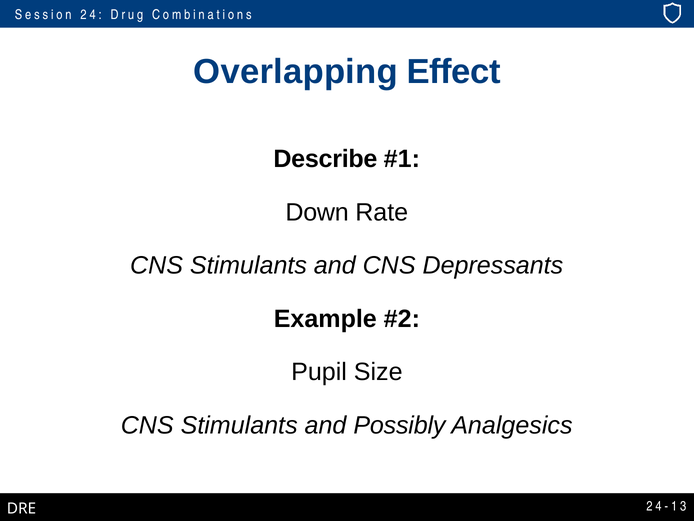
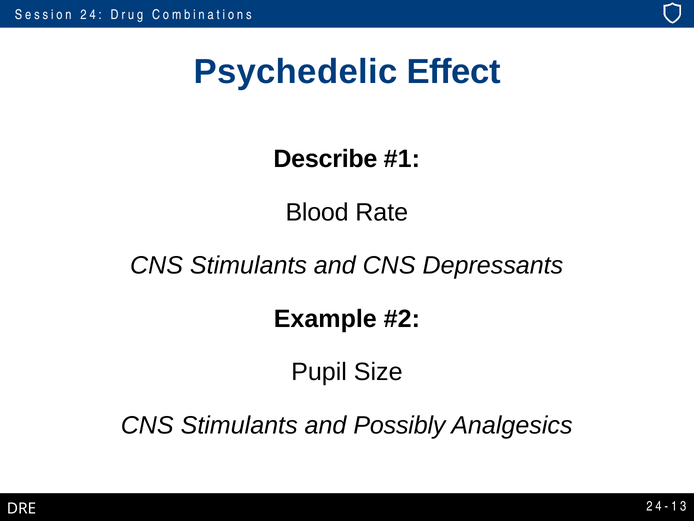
Overlapping: Overlapping -> Psychedelic
Down: Down -> Blood
